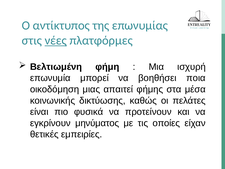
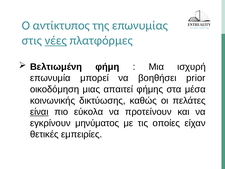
ποια: ποια -> prior
είναι underline: none -> present
φυσικά: φυσικά -> εύκολα
